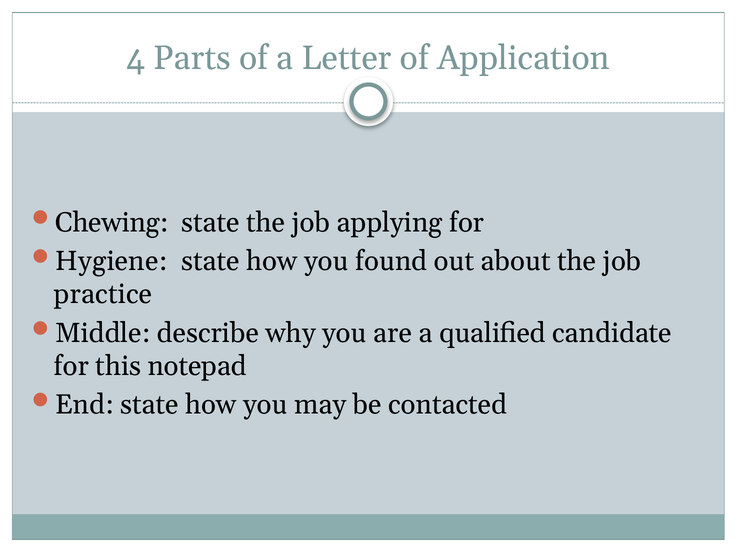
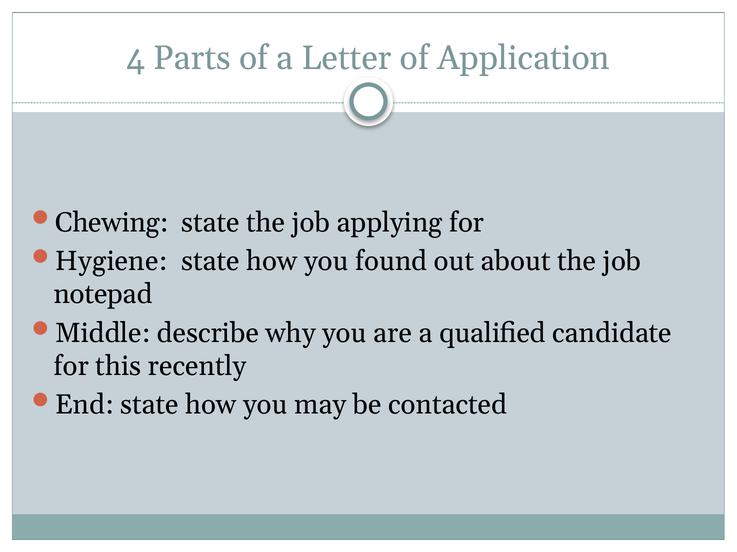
practice: practice -> notepad
notepad: notepad -> recently
